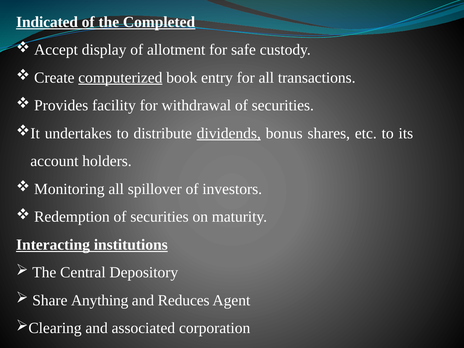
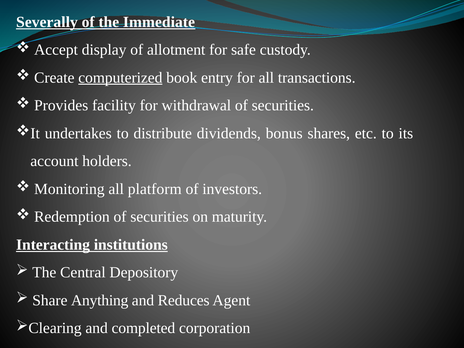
Indicated: Indicated -> Severally
Completed: Completed -> Immediate
dividends underline: present -> none
spillover: spillover -> platform
associated: associated -> completed
